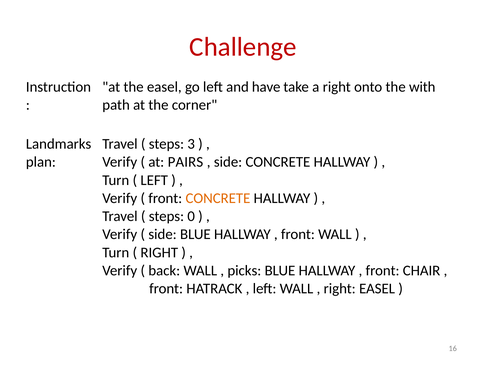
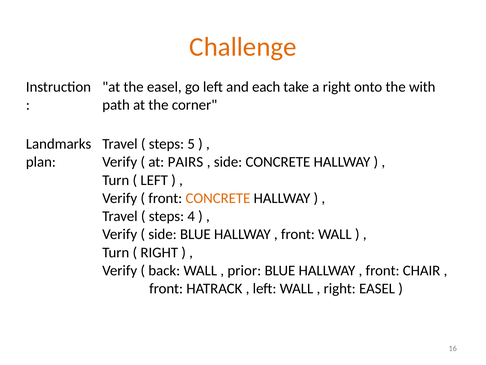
Challenge colour: red -> orange
have: have -> each
3: 3 -> 5
0: 0 -> 4
picks: picks -> prior
